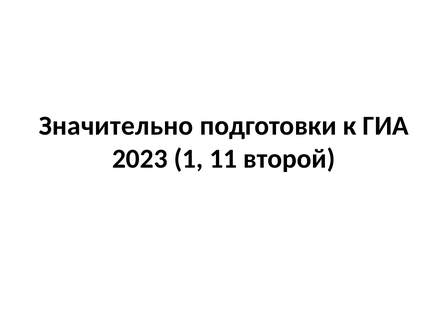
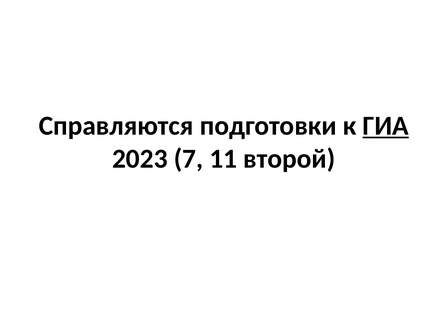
Значительно: Значительно -> Справляются
ГИА underline: none -> present
1: 1 -> 7
